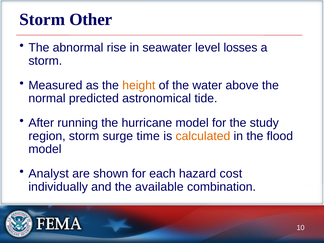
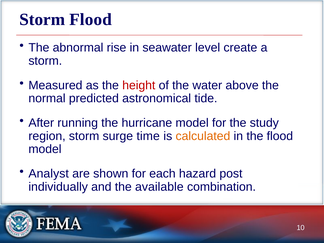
Storm Other: Other -> Flood
losses: losses -> create
height colour: orange -> red
cost: cost -> post
